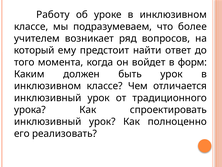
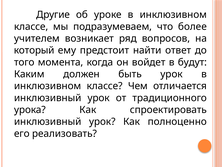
Работу: Работу -> Другие
форм: форм -> будут
